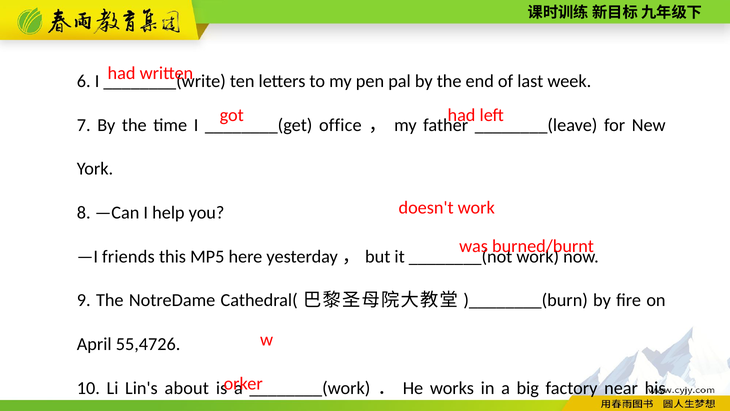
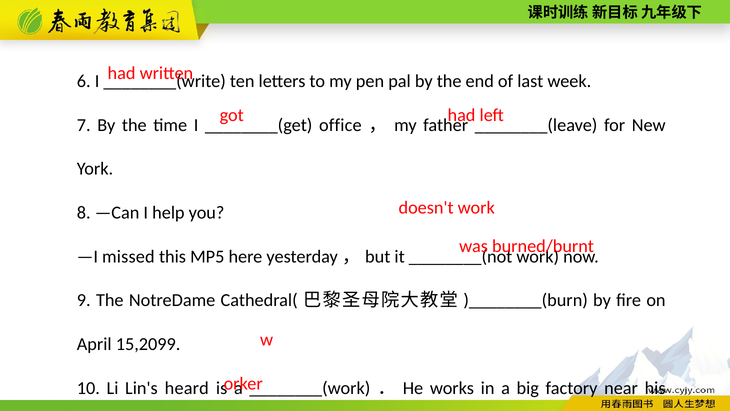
friends: friends -> missed
55,4726: 55,4726 -> 15,2099
about: about -> heard
